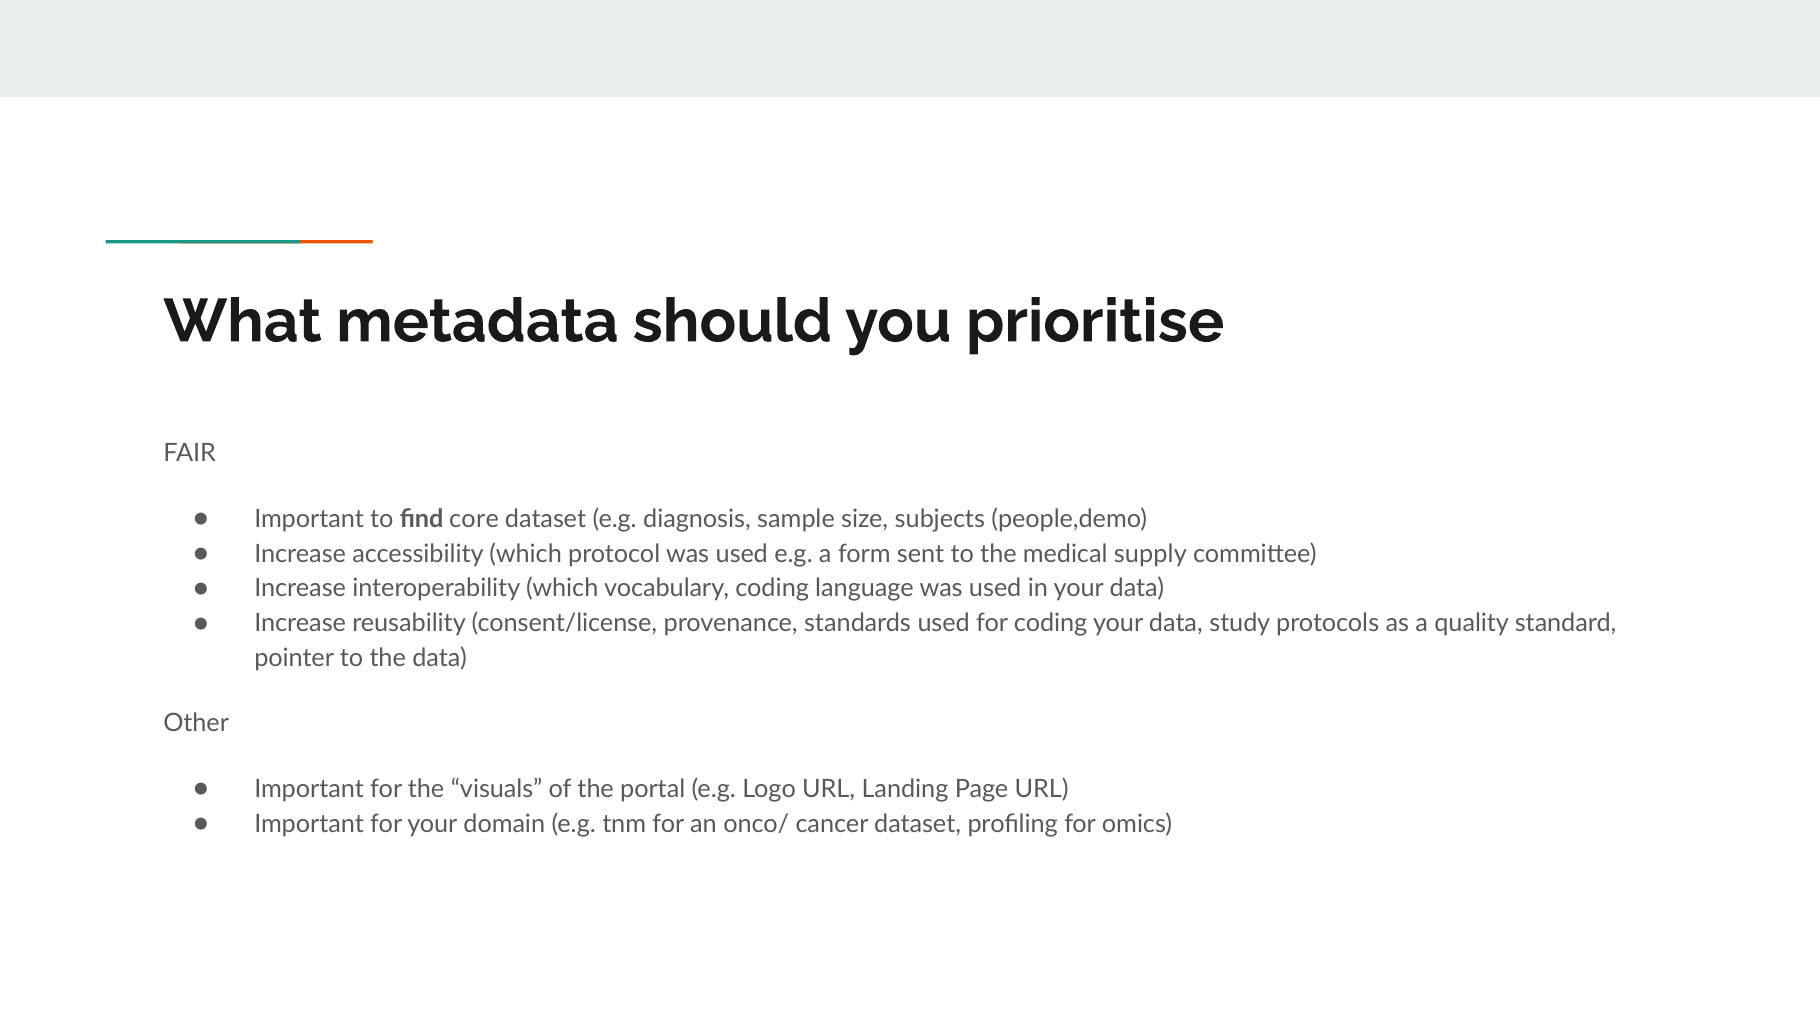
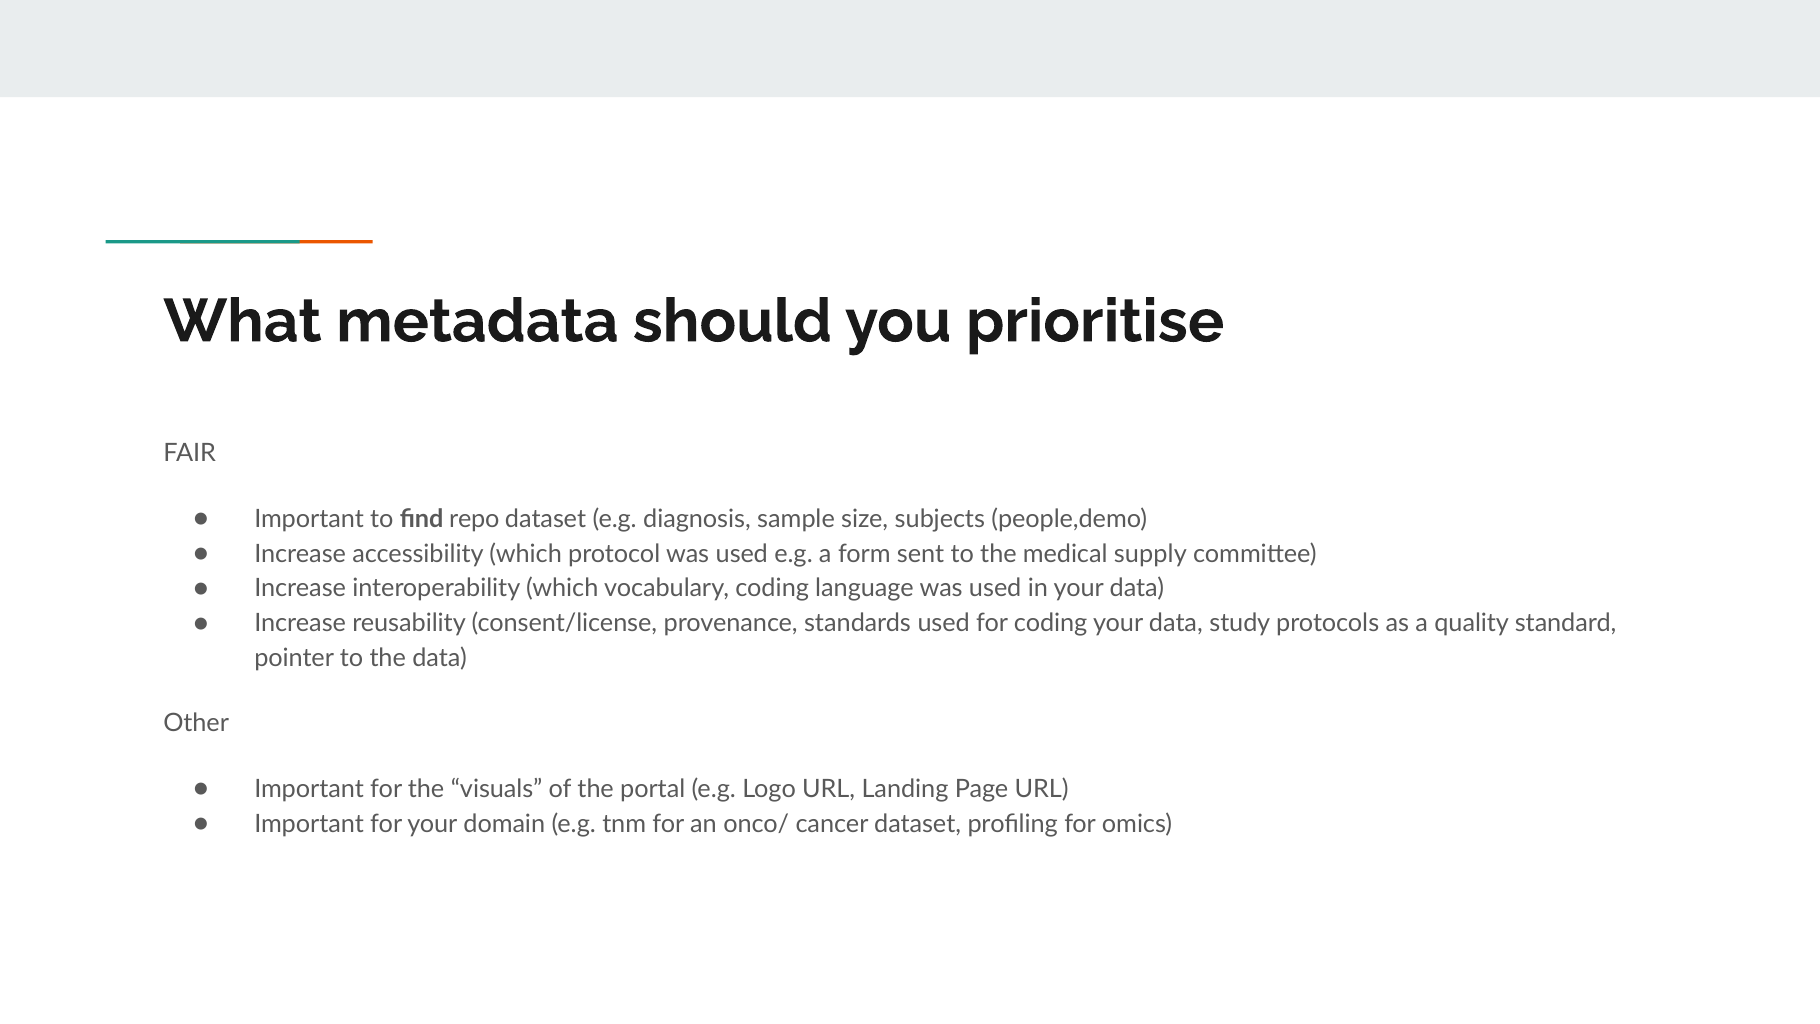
core: core -> repo
